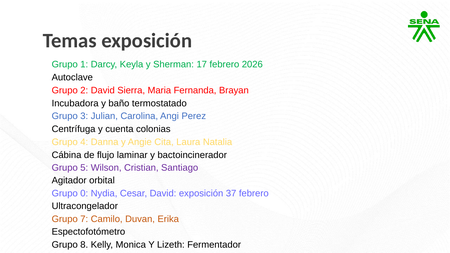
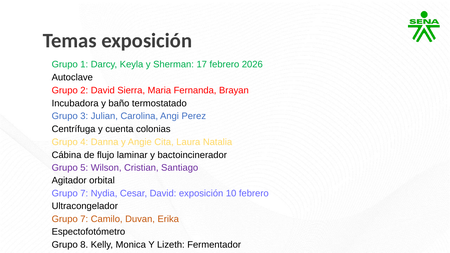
0 at (84, 193): 0 -> 7
37: 37 -> 10
